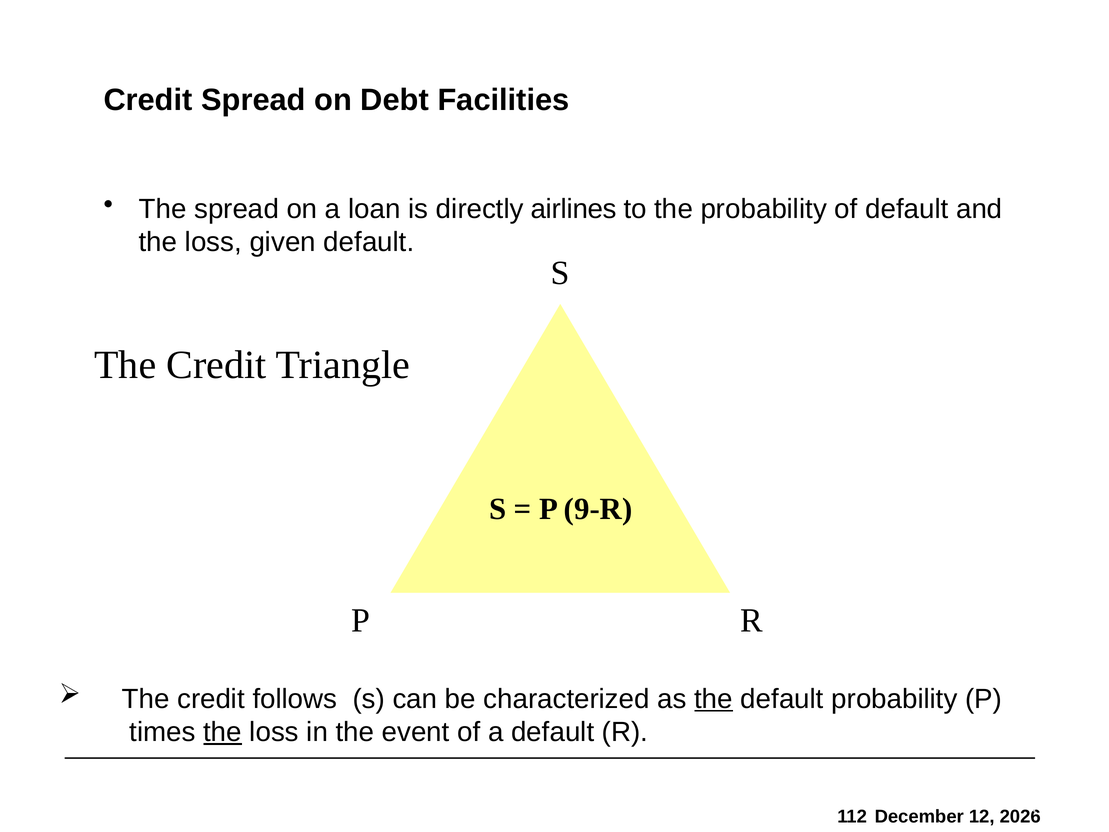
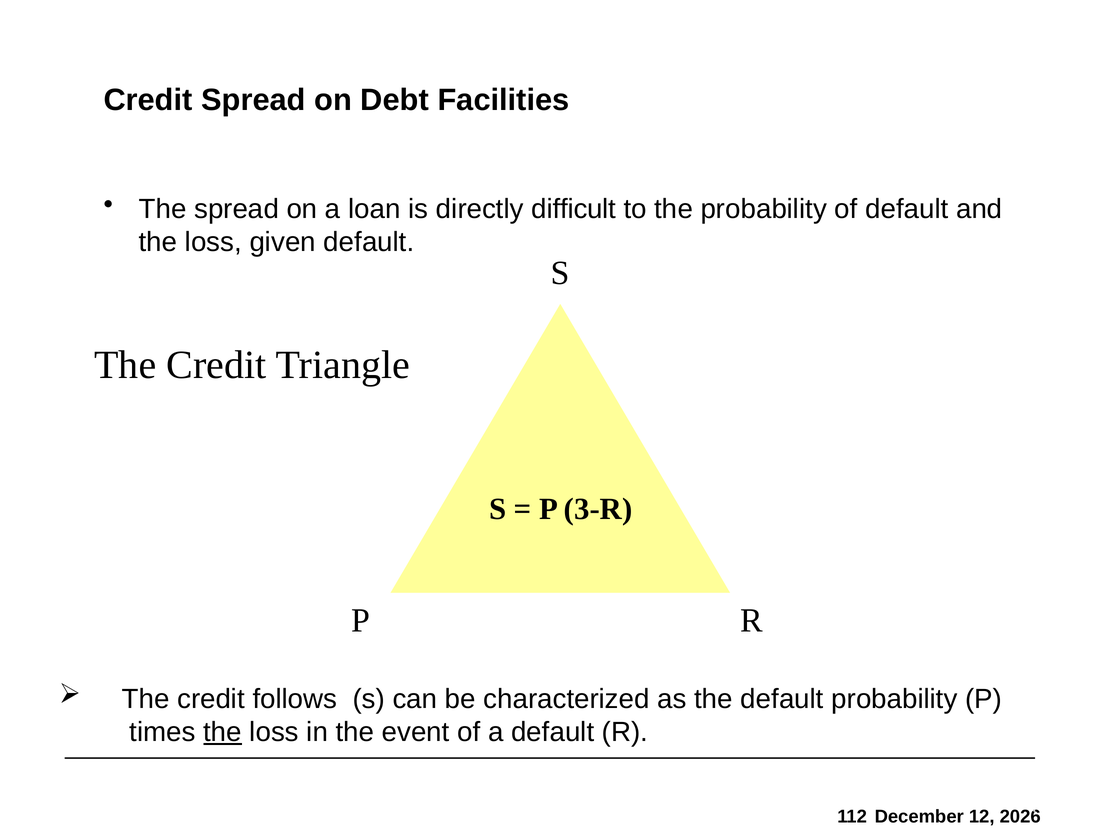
airlines: airlines -> difficult
9-R: 9-R -> 3-R
the at (714, 699) underline: present -> none
